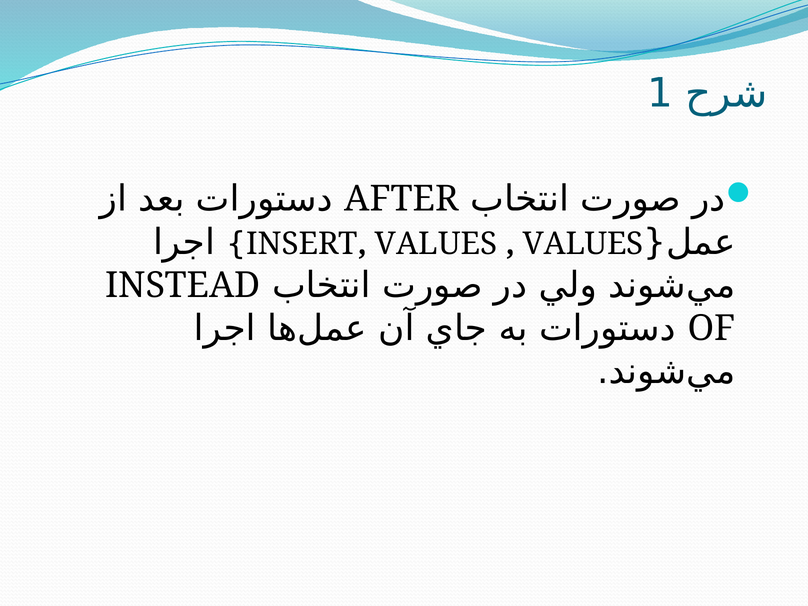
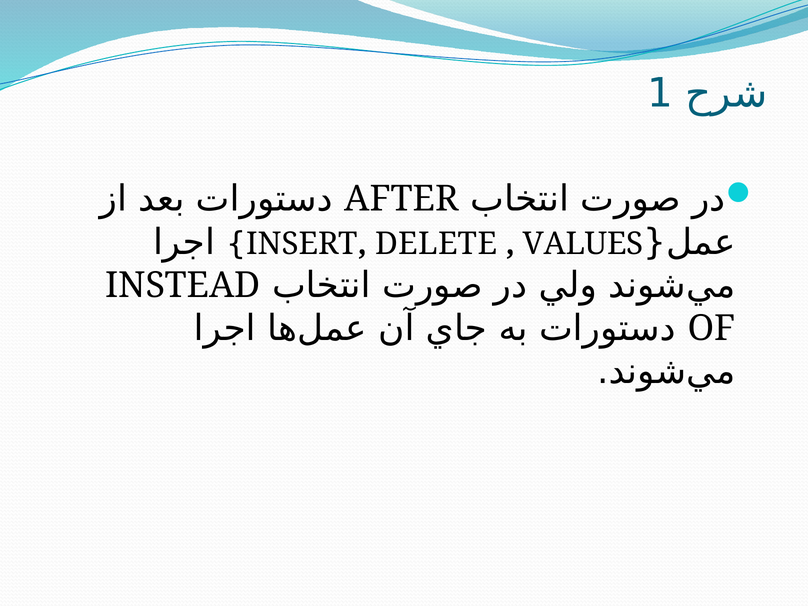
VALUES at (436, 244): VALUES -> DELETE
